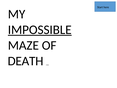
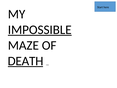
DEATH underline: none -> present
